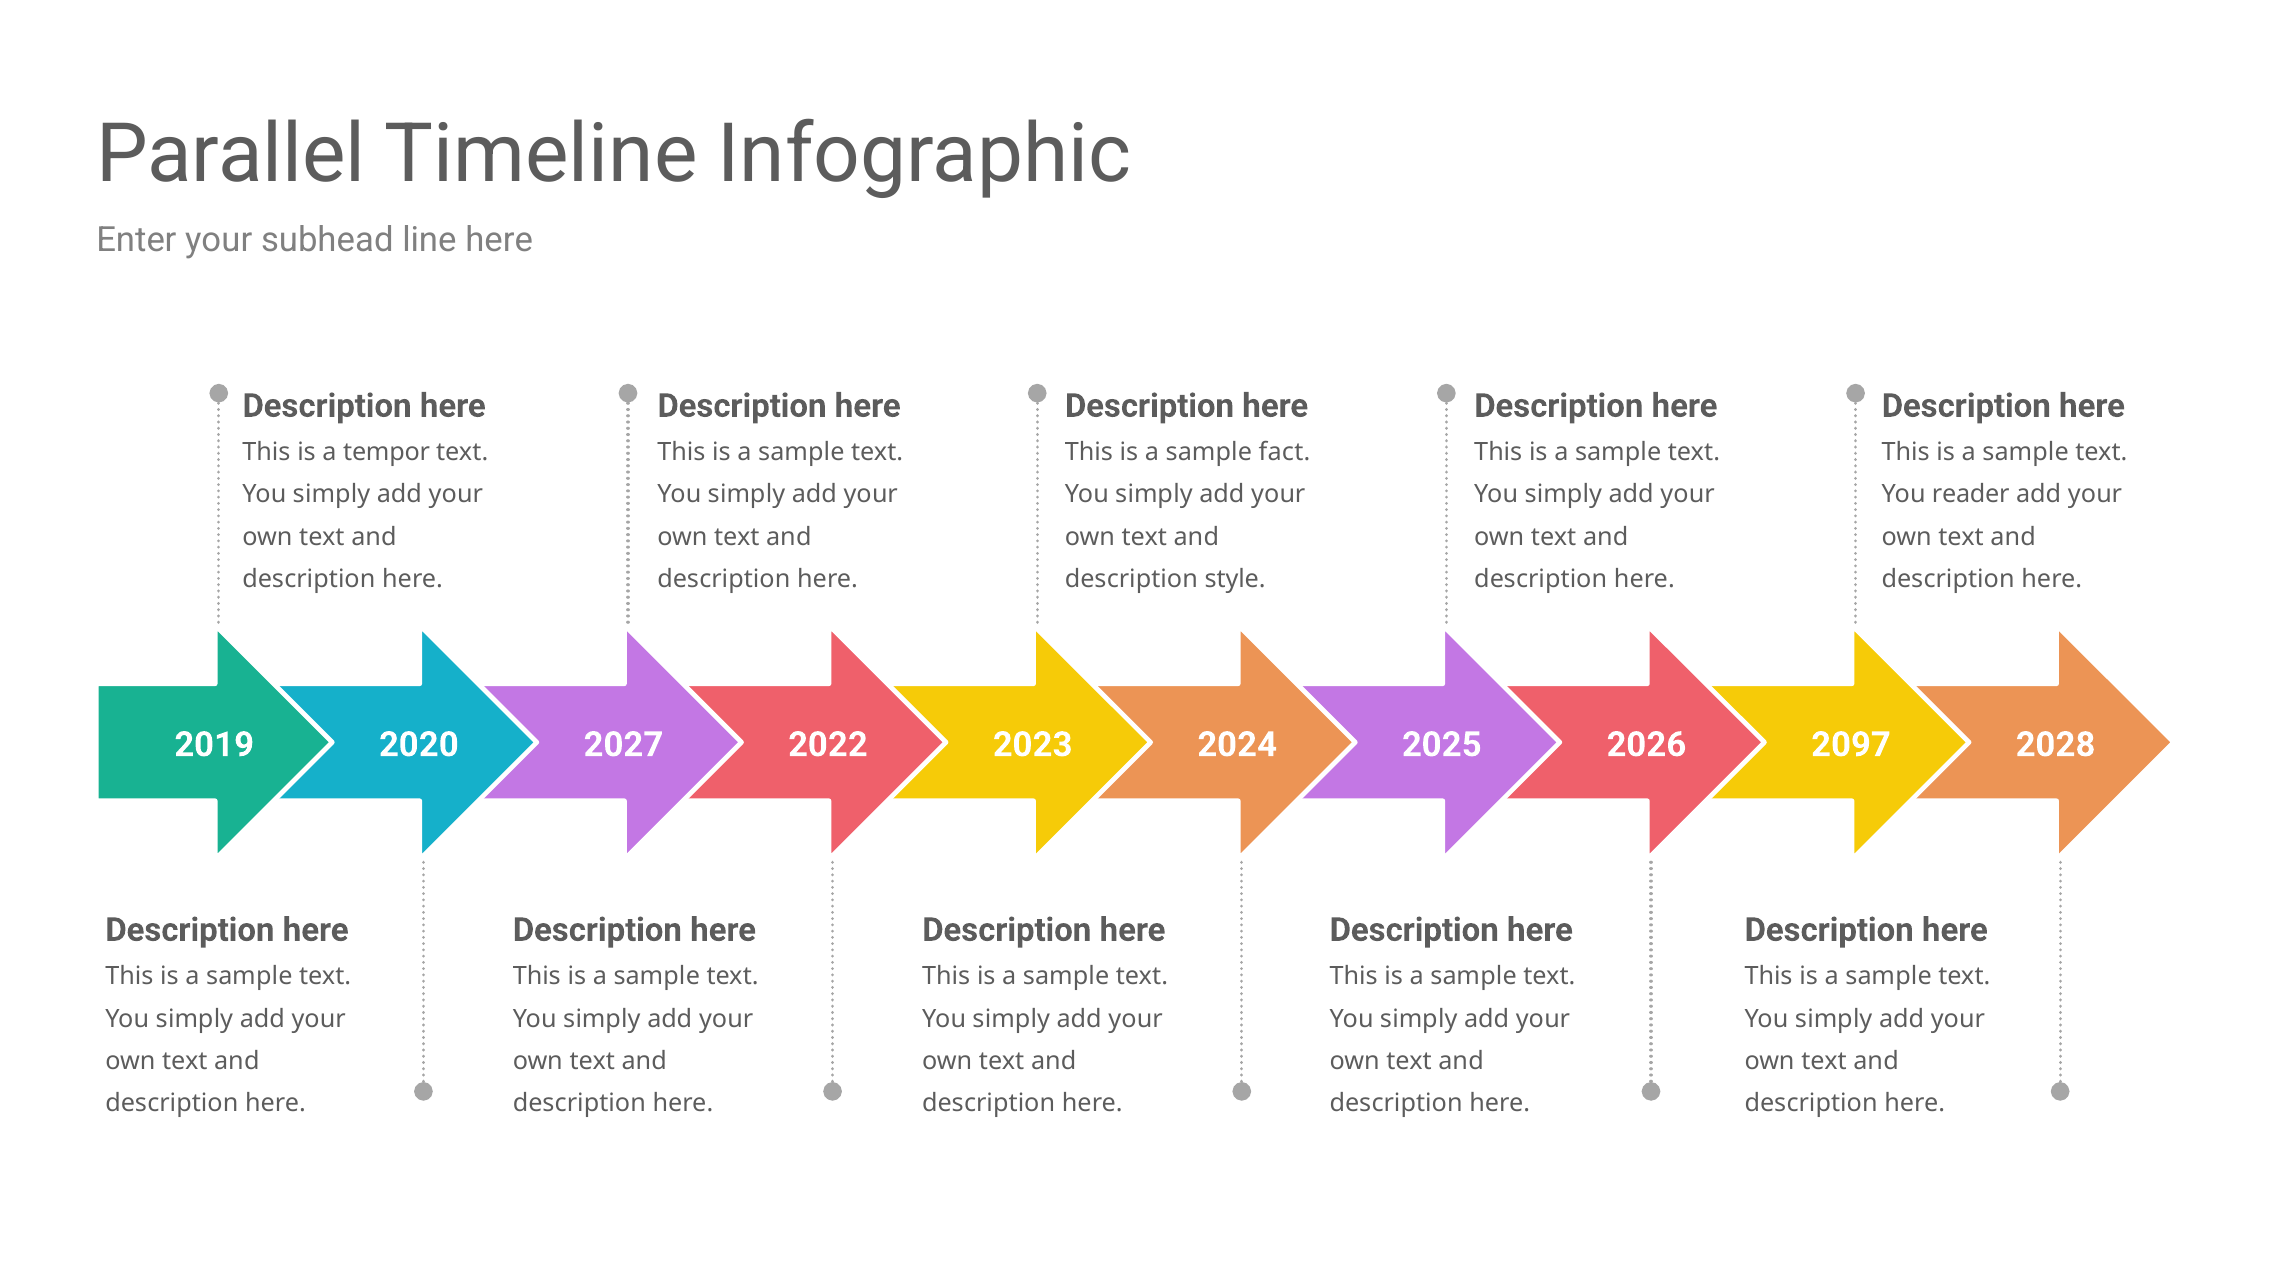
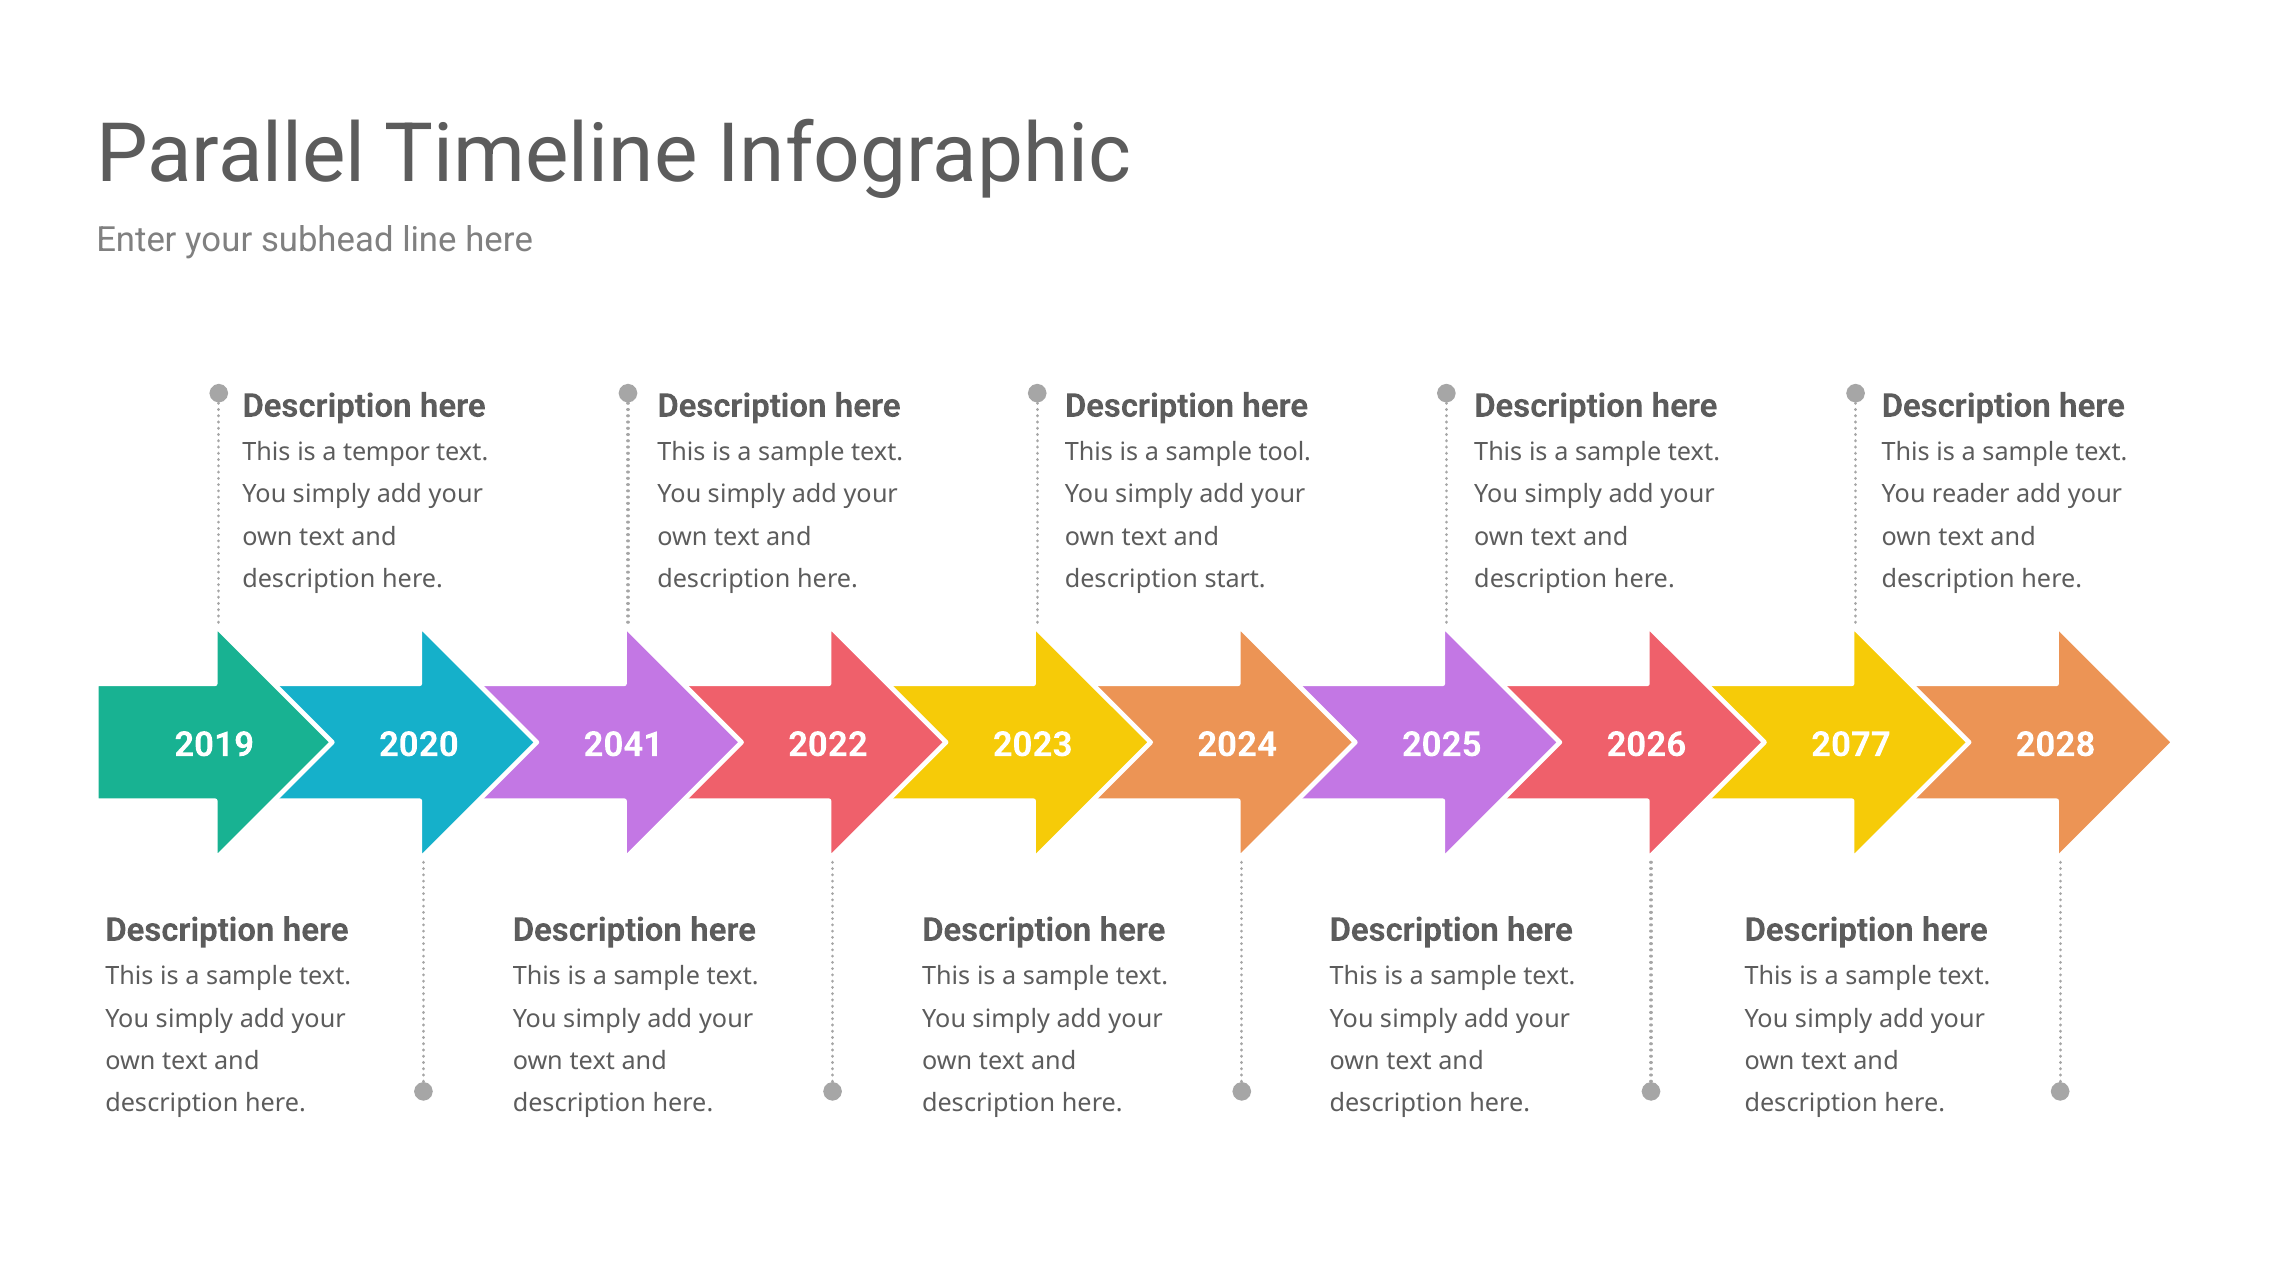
fact: fact -> tool
style: style -> start
2027: 2027 -> 2041
2097: 2097 -> 2077
